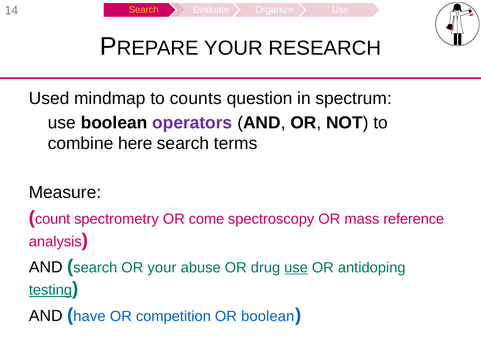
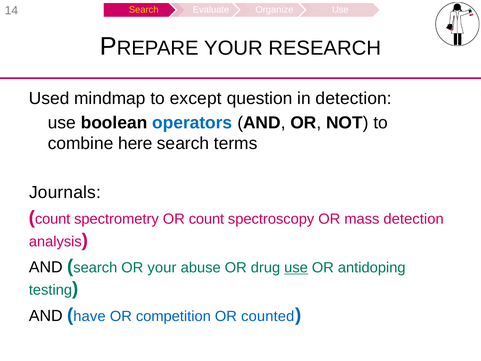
counts: counts -> except
in spectrum: spectrum -> detection
operators colour: purple -> blue
Measure: Measure -> Journals
OR come: come -> count
mass reference: reference -> detection
testing underline: present -> none
OR boolean: boolean -> counted
